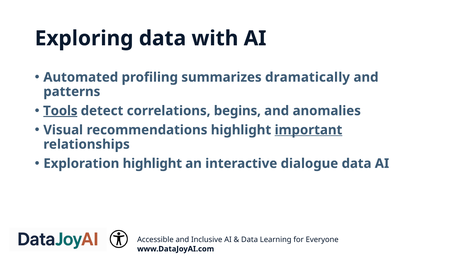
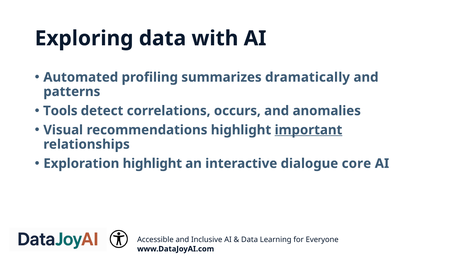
Tools underline: present -> none
begins: begins -> occurs
dialogue data: data -> core
